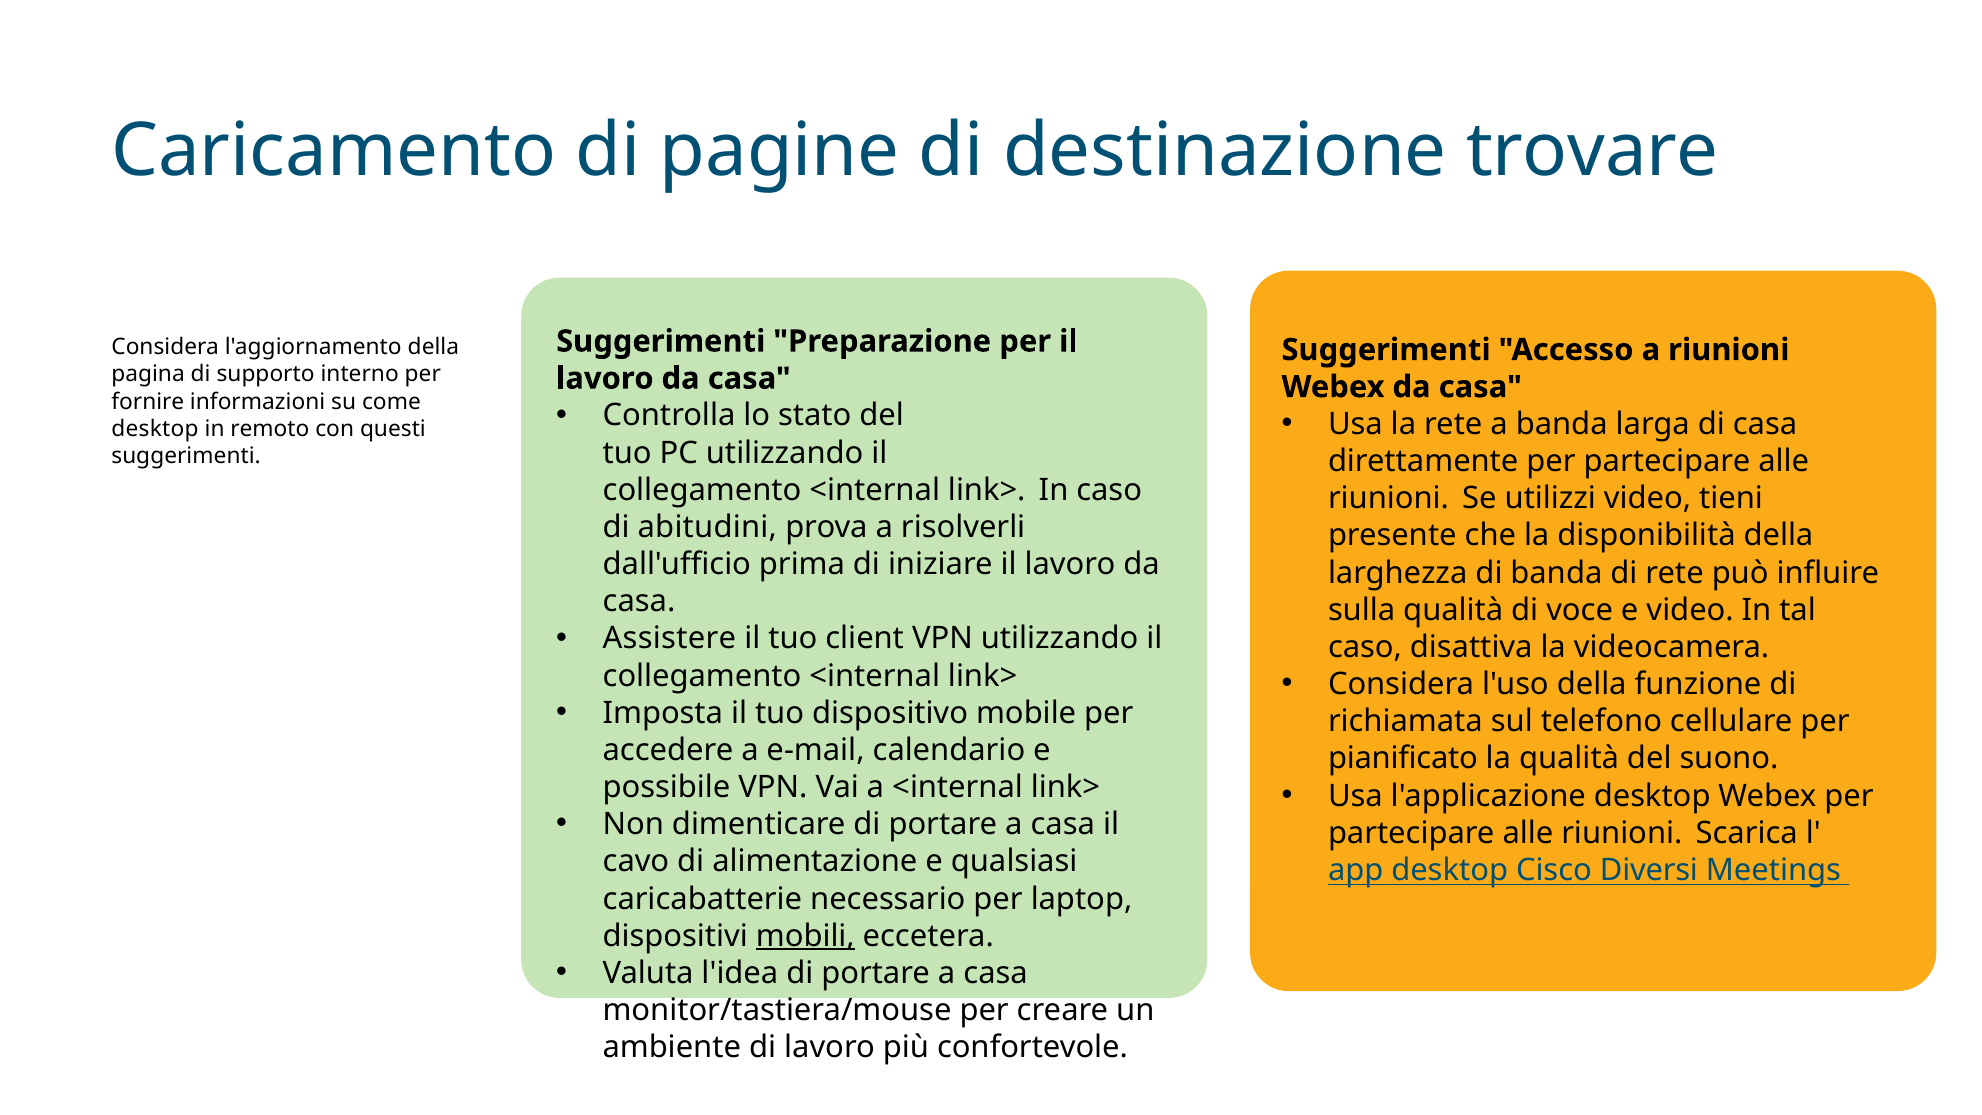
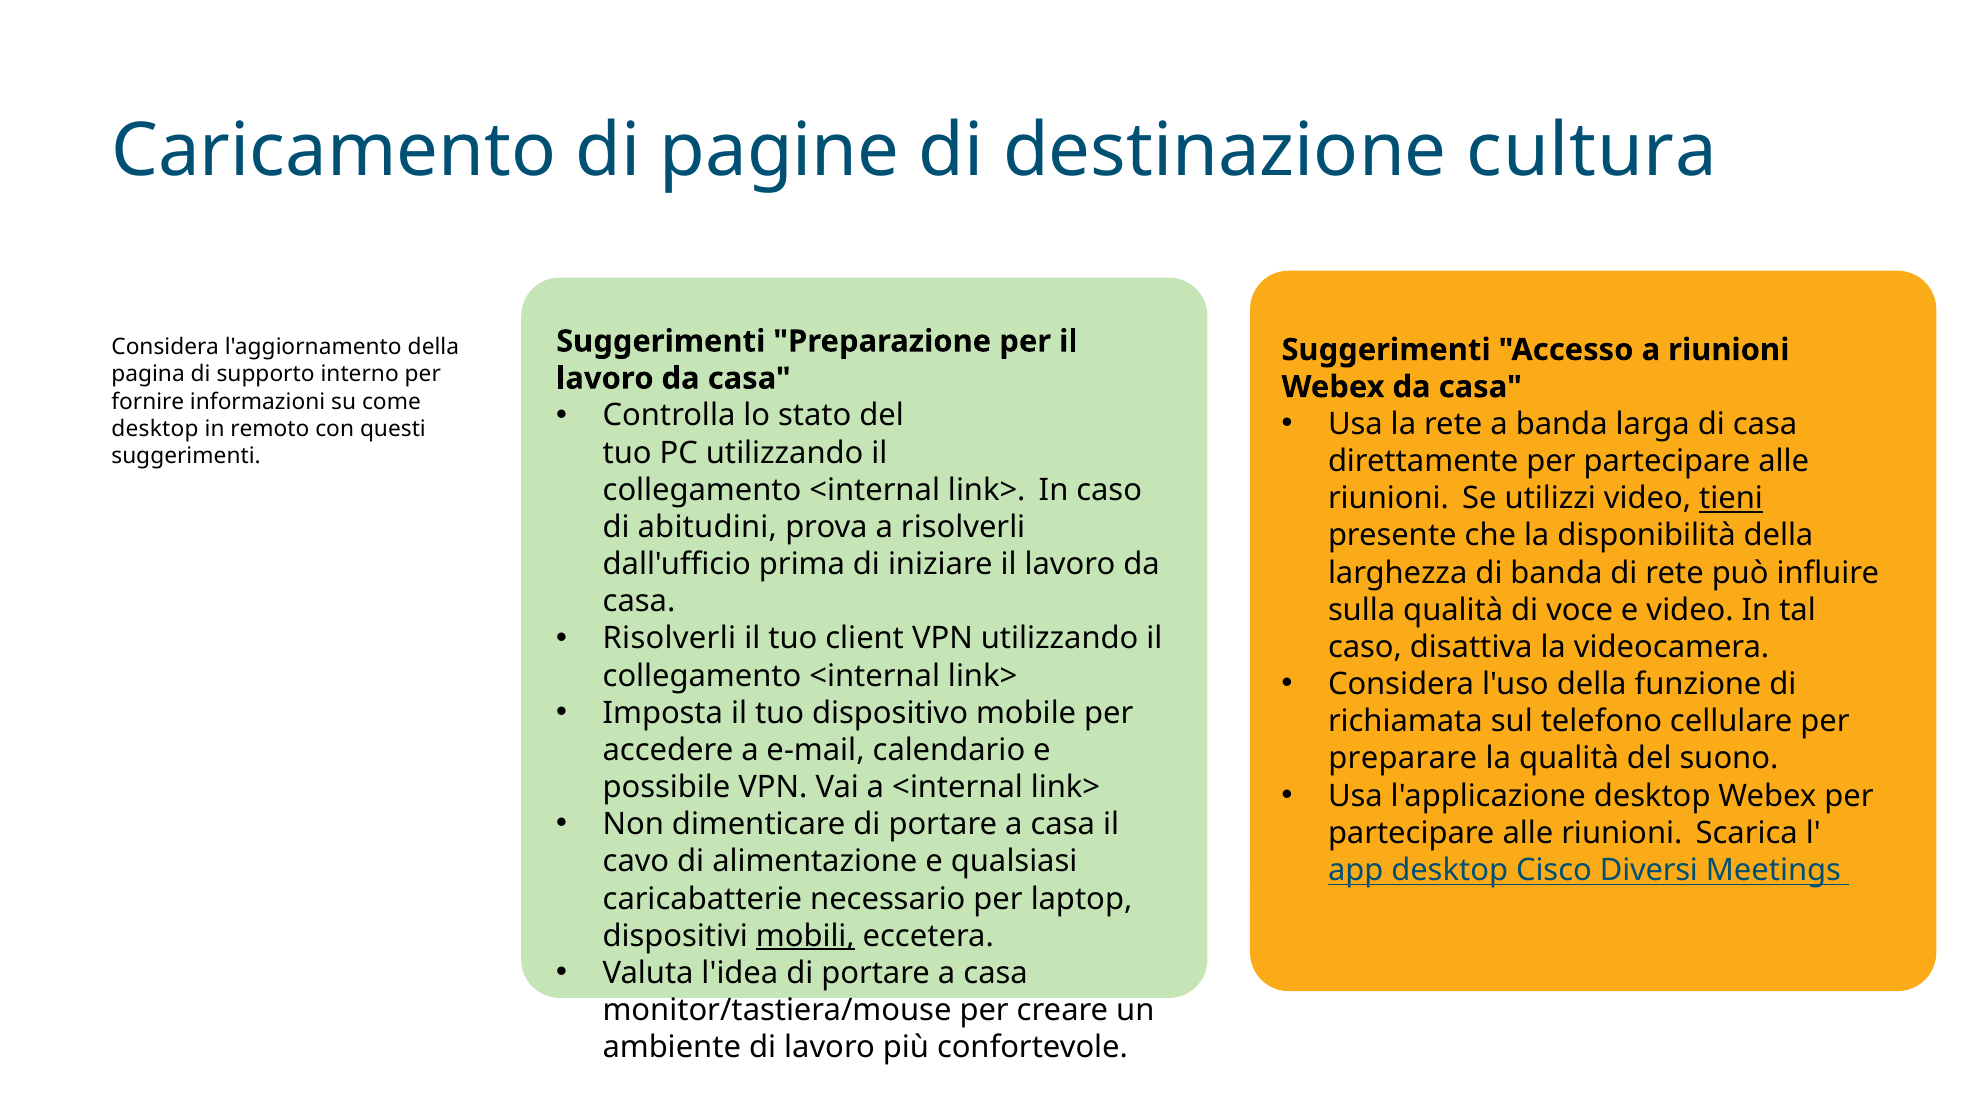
trovare: trovare -> cultura
tieni underline: none -> present
Assistere at (669, 639): Assistere -> Risolverli
pianificato: pianificato -> preparare
